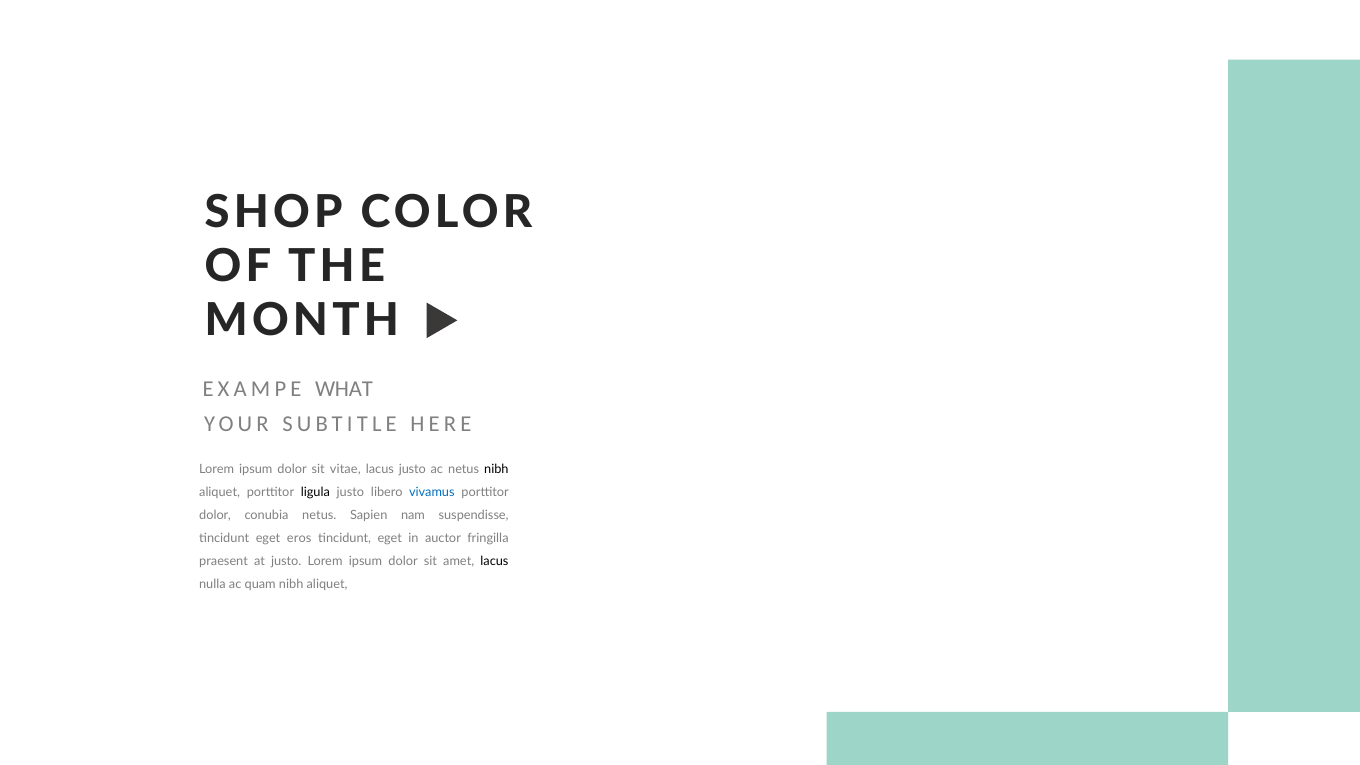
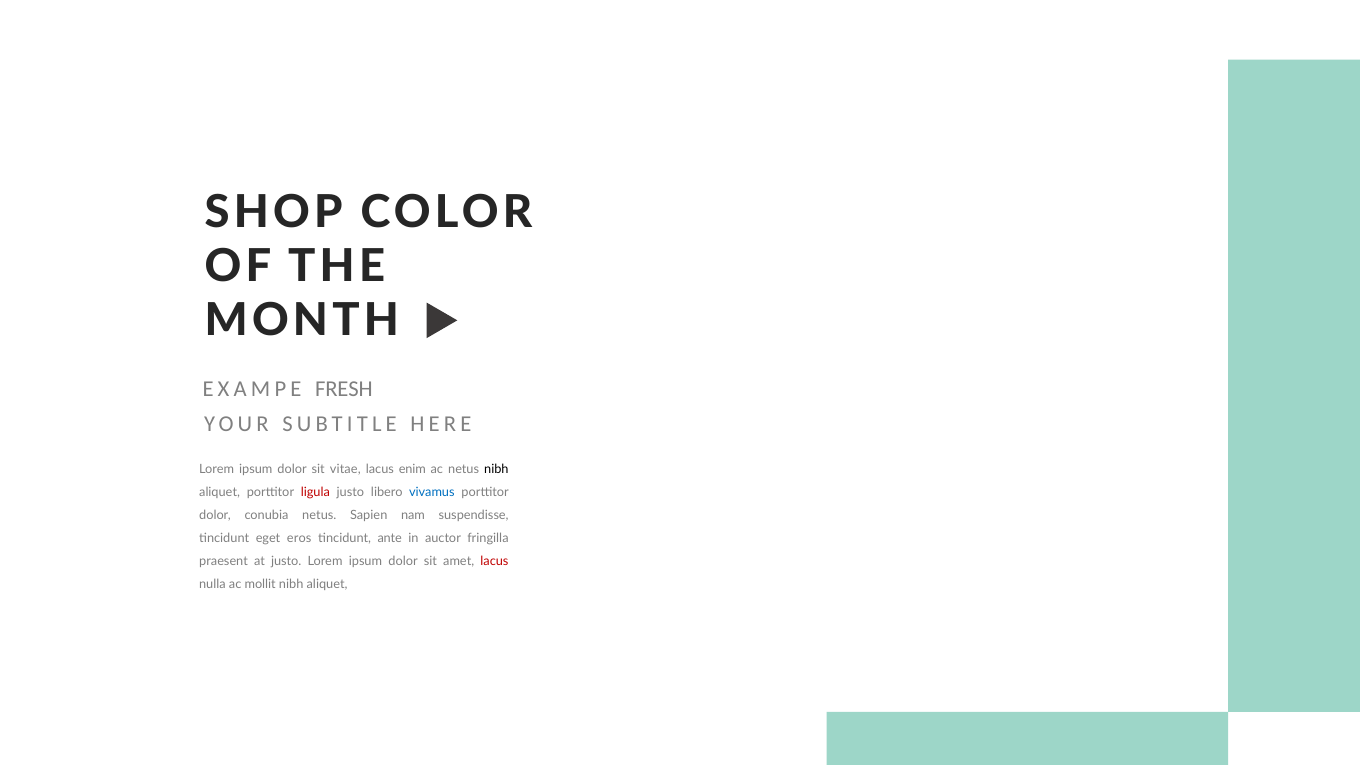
WHAT: WHAT -> FRESH
lacus justo: justo -> enim
ligula colour: black -> red
eget at (390, 538): eget -> ante
lacus at (494, 561) colour: black -> red
quam: quam -> mollit
